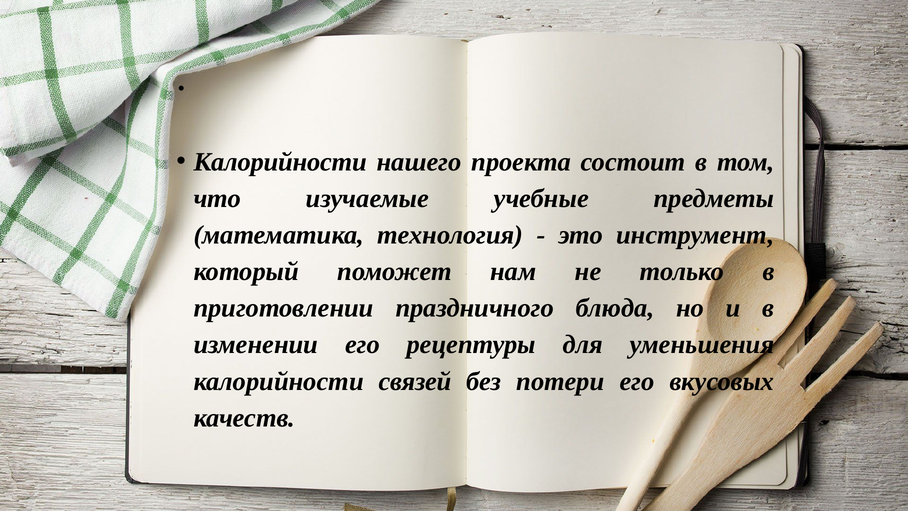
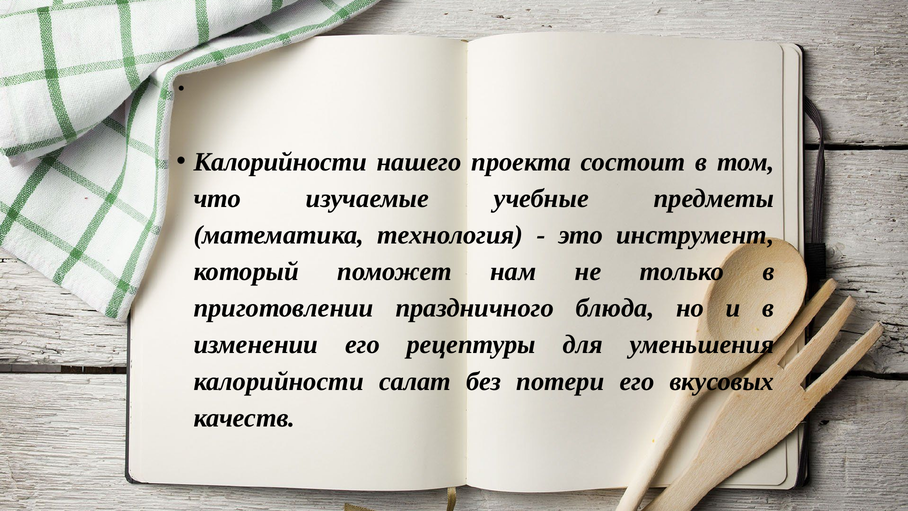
связей: связей -> салат
